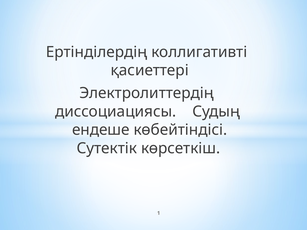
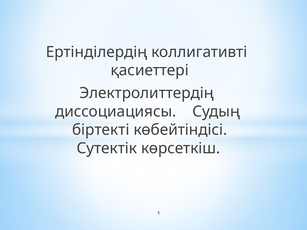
ендеше: ендеше -> біртекті
